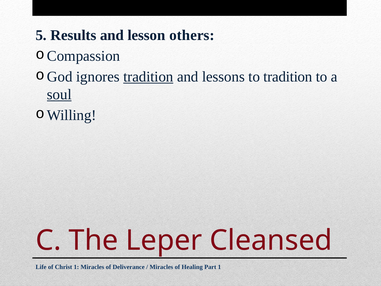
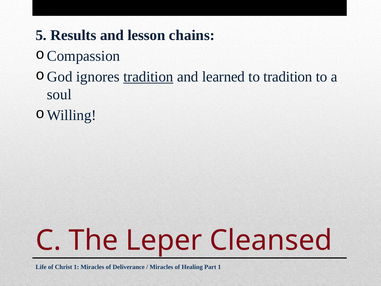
others: others -> chains
lessons: lessons -> learned
soul underline: present -> none
